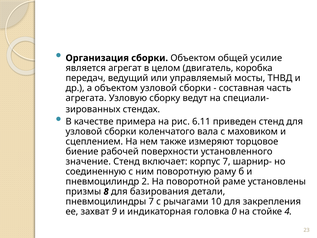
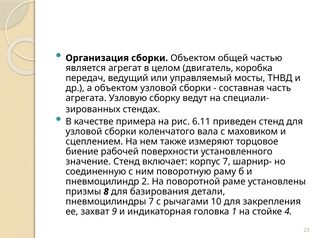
усилие: усилие -> частью
0: 0 -> 1
